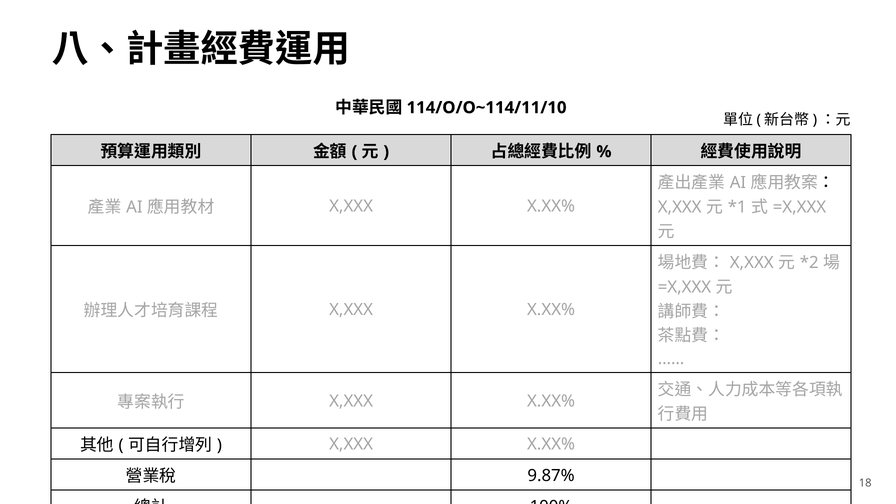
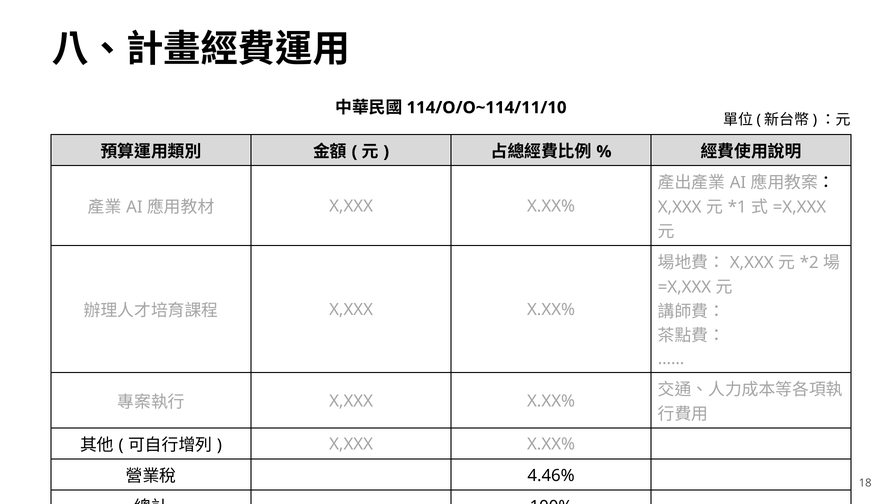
9.87%: 9.87% -> 4.46%
